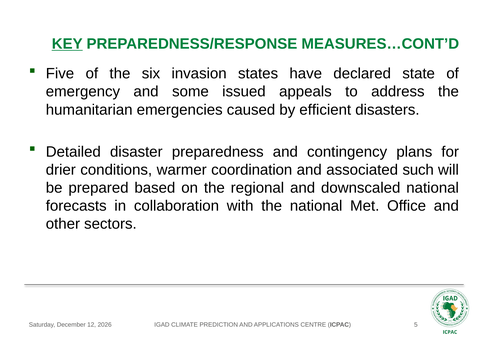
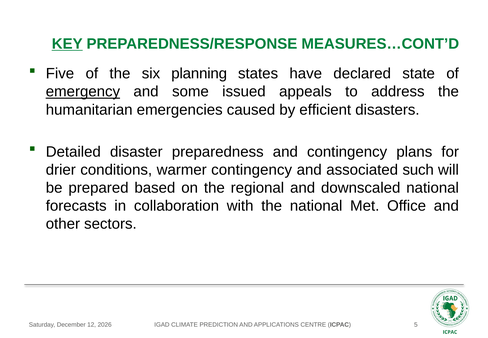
invasion: invasion -> planning
emergency underline: none -> present
warmer coordination: coordination -> contingency
